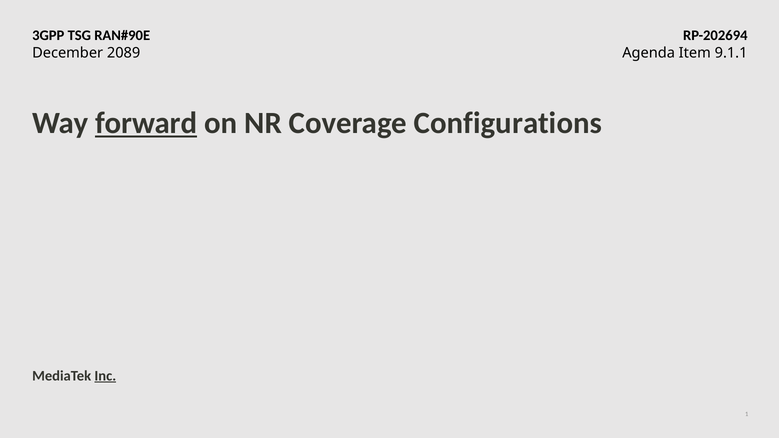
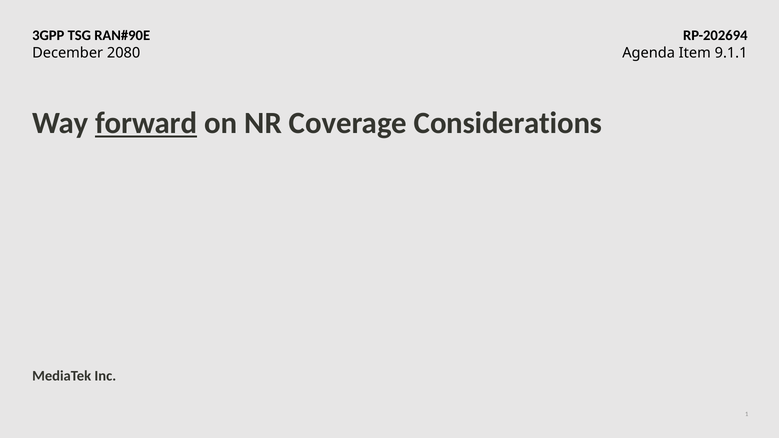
2089: 2089 -> 2080
Configurations: Configurations -> Considerations
Inc underline: present -> none
